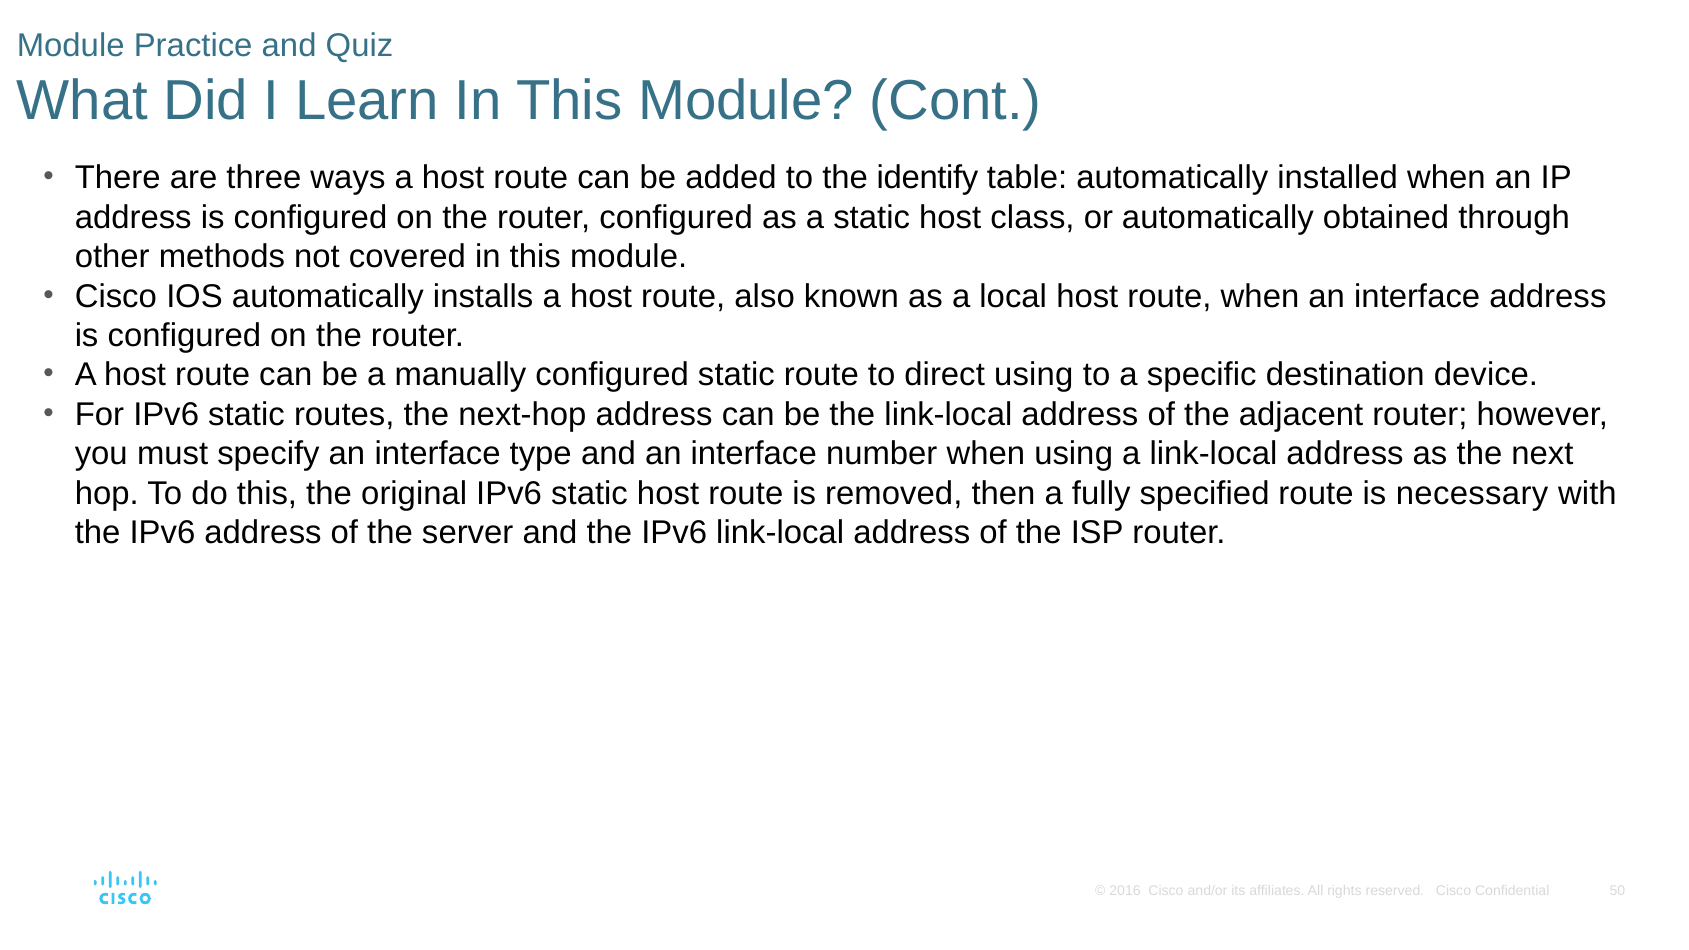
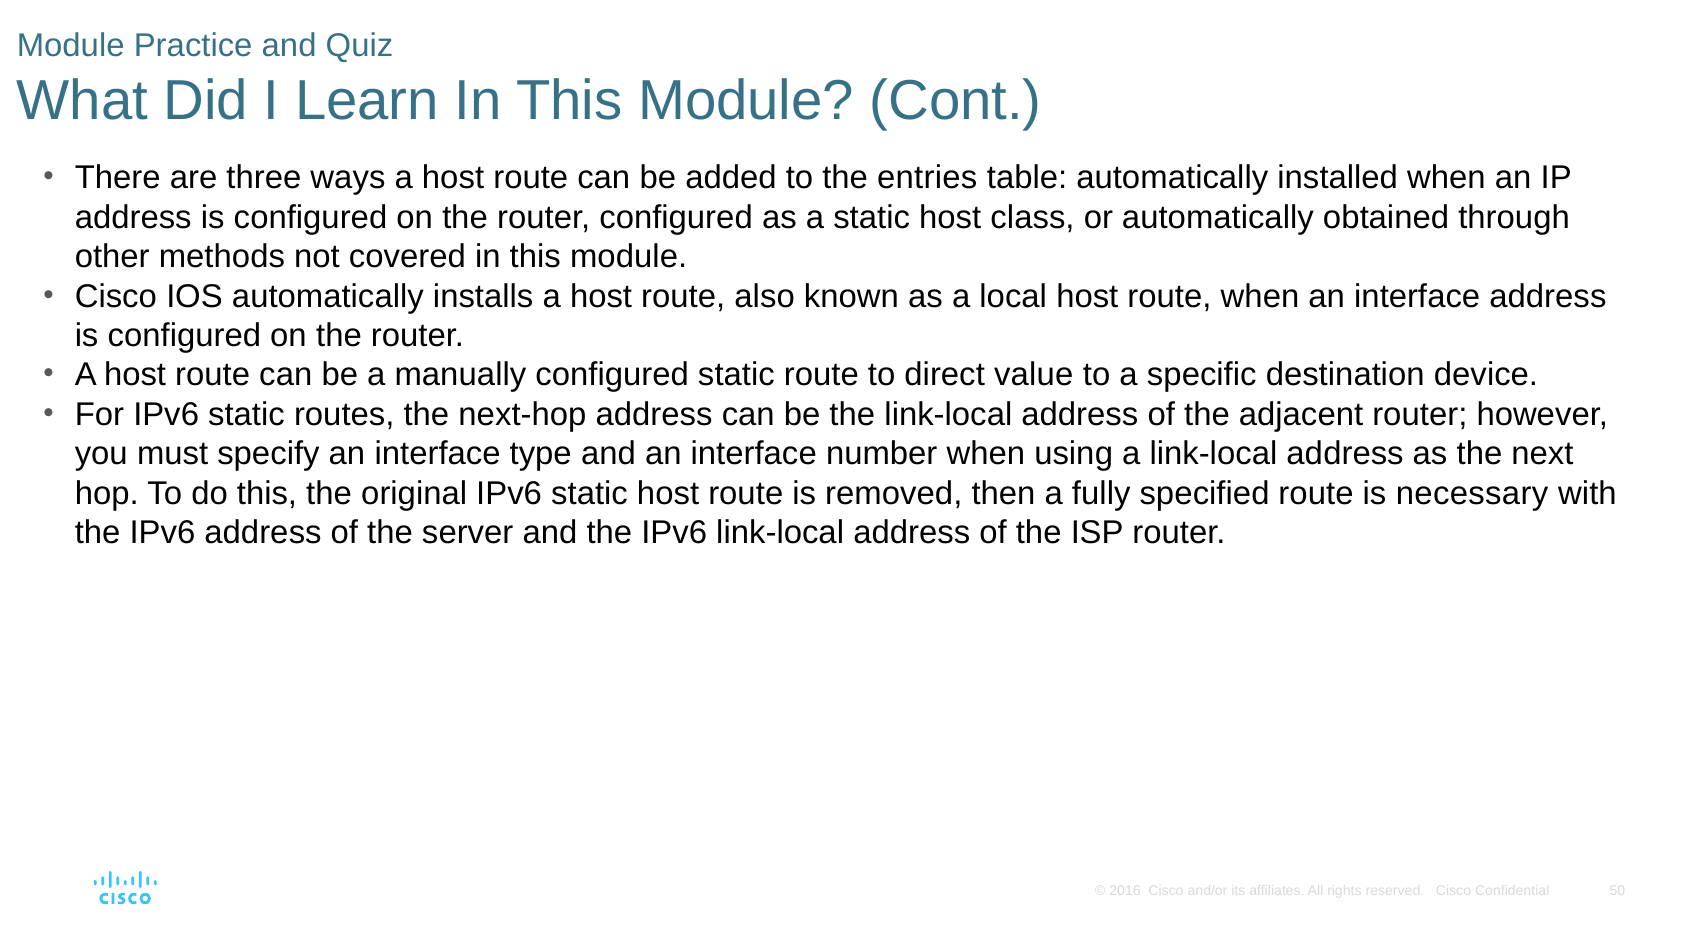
identify: identify -> entries
direct using: using -> value
